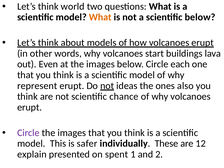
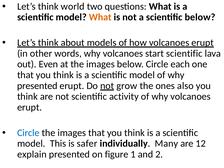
start buildings: buildings -> scientific
represent at (37, 86): represent -> presented
ideas: ideas -> grow
chance: chance -> activity
Circle at (28, 133) colour: purple -> blue
These: These -> Many
spent: spent -> figure
